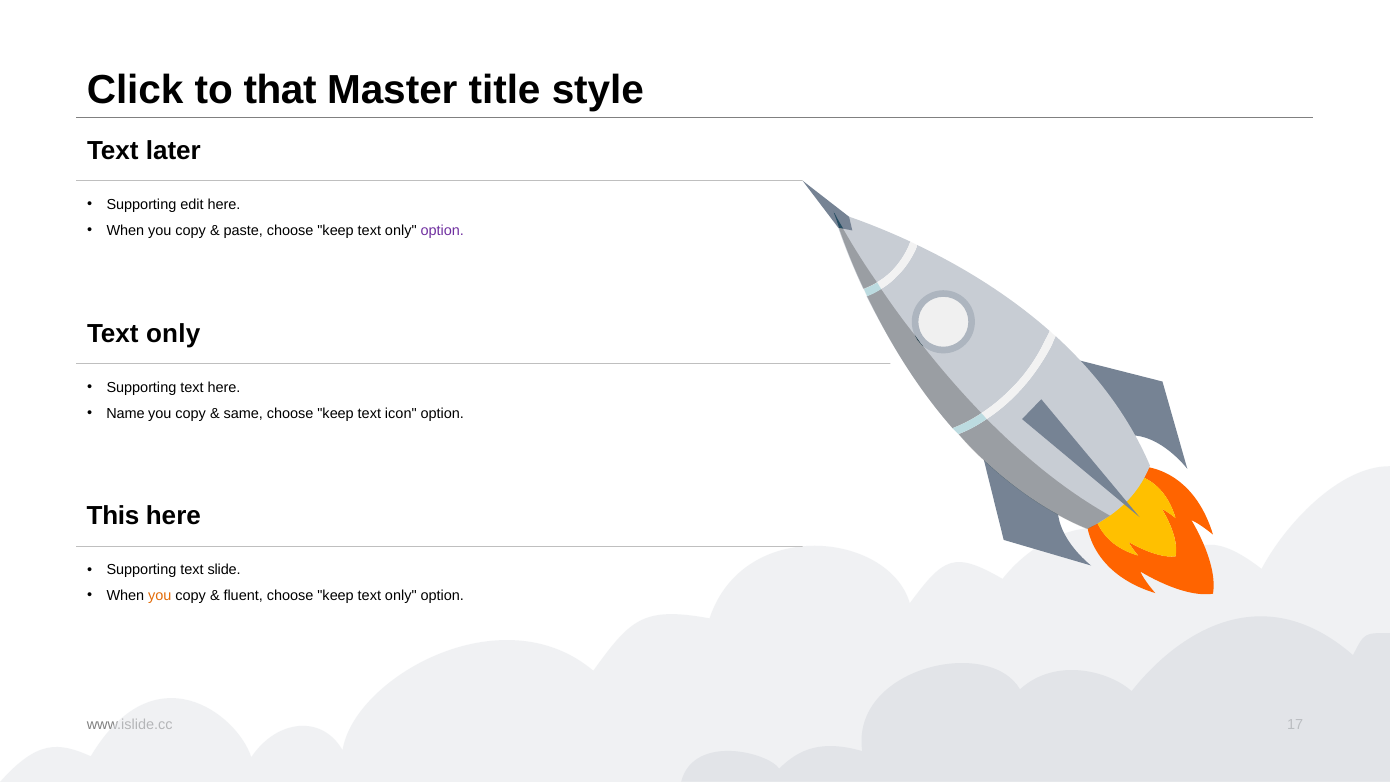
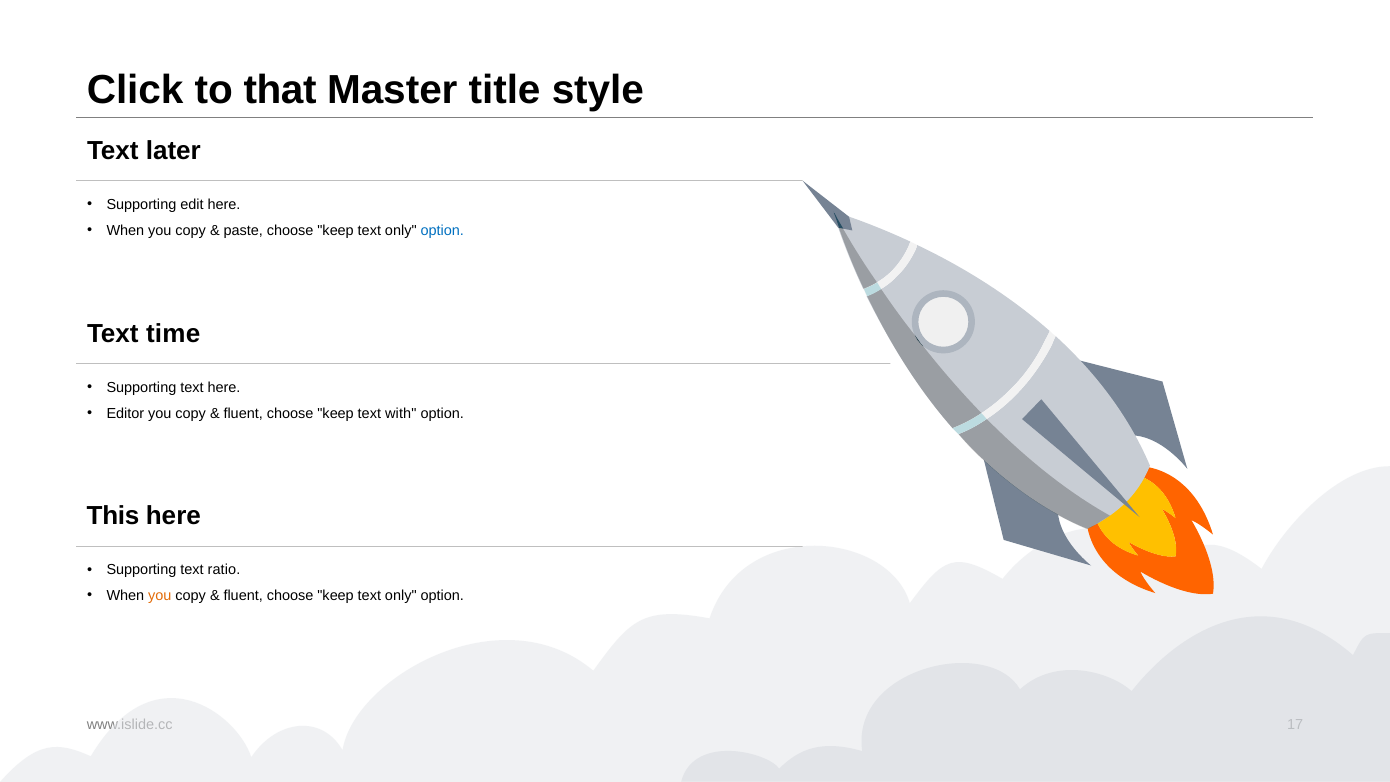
option at (442, 231) colour: purple -> blue
only at (173, 334): only -> time
Name: Name -> Editor
same at (243, 413): same -> fluent
icon: icon -> with
slide: slide -> ratio
